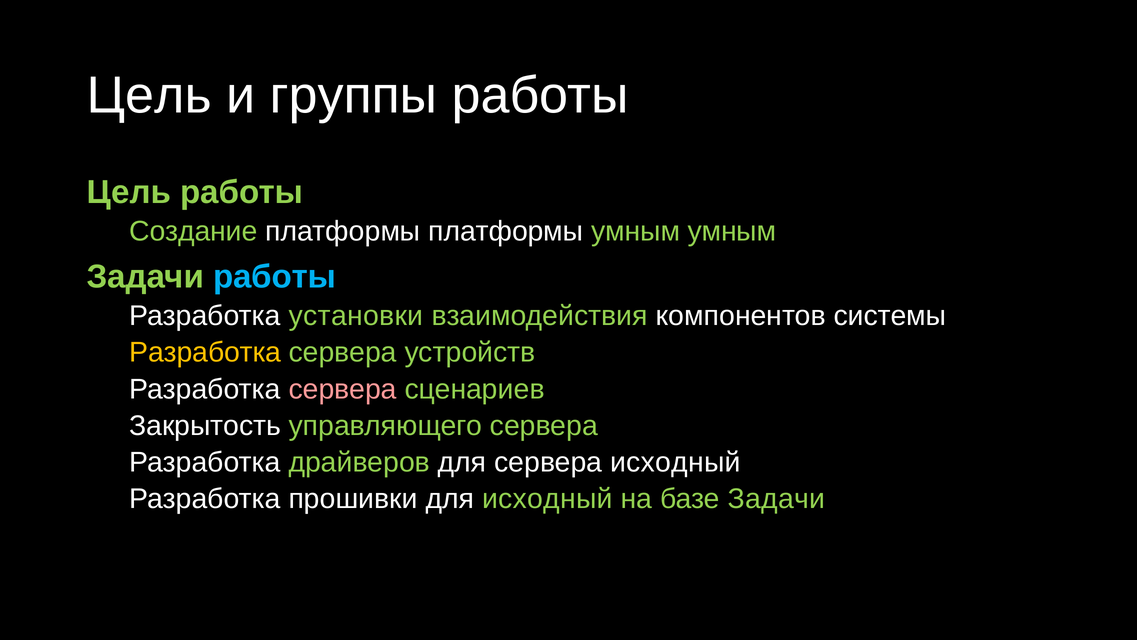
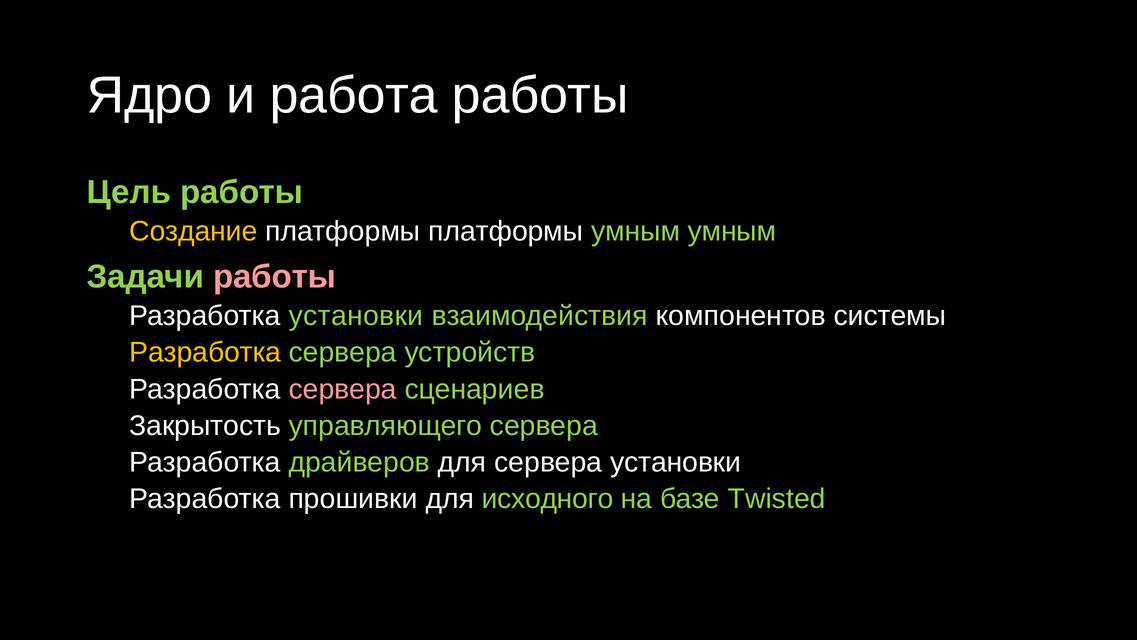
Цель at (149, 96): Цель -> Ядро
группы: группы -> работа
Создание colour: light green -> yellow
работы at (275, 277) colour: light blue -> pink
сервера исходный: исходный -> установки
для исходный: исходный -> исходного
базе Задачи: Задачи -> Twisted
